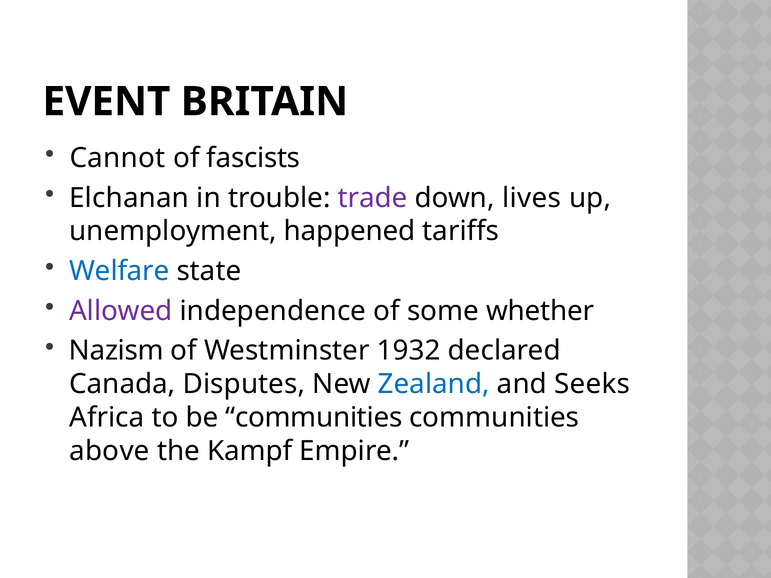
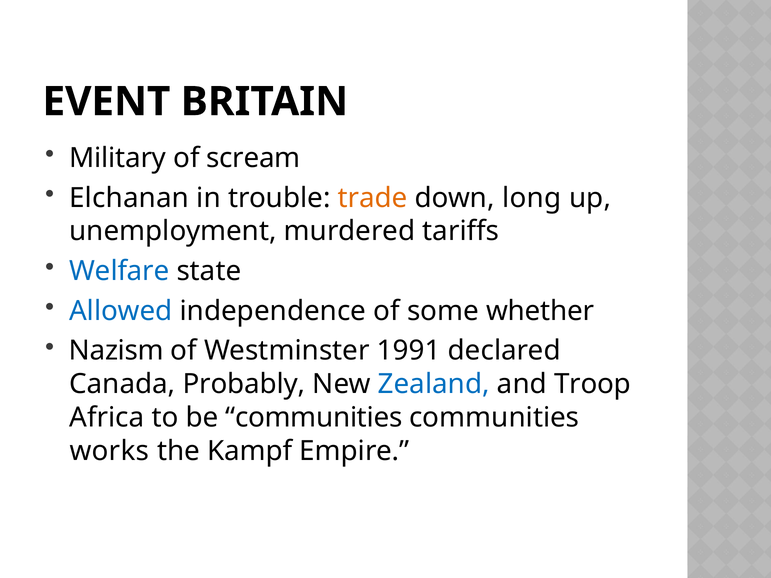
Cannot: Cannot -> Military
fascists: fascists -> scream
trade colour: purple -> orange
lives: lives -> long
happened: happened -> murdered
Allowed colour: purple -> blue
1932: 1932 -> 1991
Disputes: Disputes -> Probably
Seeks: Seeks -> Troop
above: above -> works
